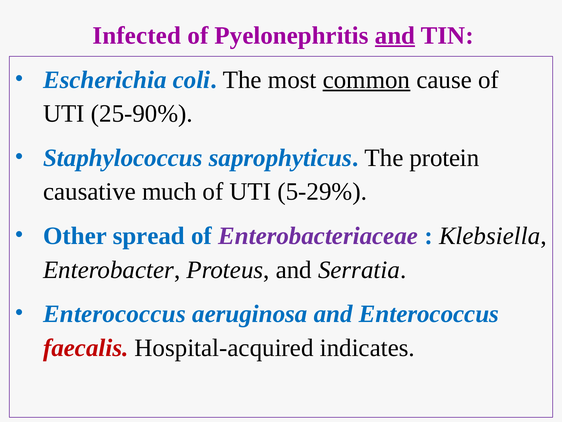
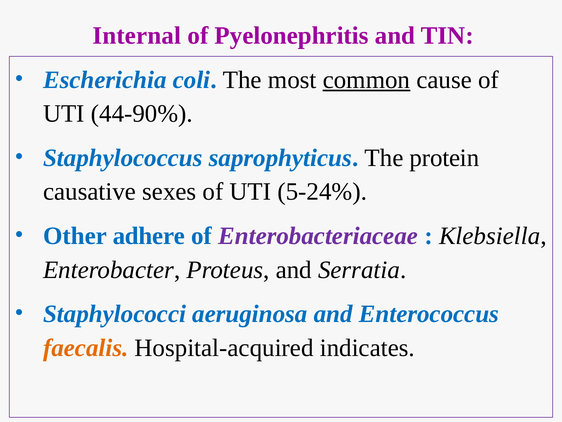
Infected: Infected -> Internal
and at (395, 35) underline: present -> none
25-90%: 25-90% -> 44-90%
much: much -> sexes
5-29%: 5-29% -> 5-24%
spread: spread -> adhere
Enterococcus at (114, 314): Enterococcus -> Staphylococci
faecalis colour: red -> orange
